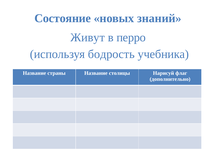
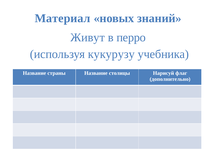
Состояние: Состояние -> Материал
бодрость: бодрость -> кукурузу
